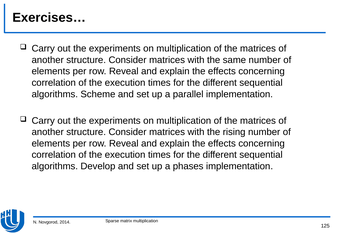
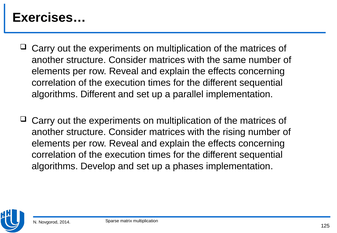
algorithms Scheme: Scheme -> Different
